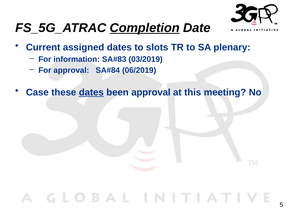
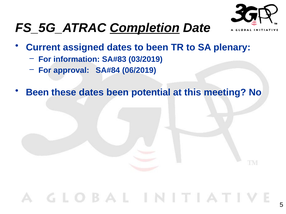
to slots: slots -> been
Case at (37, 93): Case -> Been
dates at (91, 93) underline: present -> none
been approval: approval -> potential
